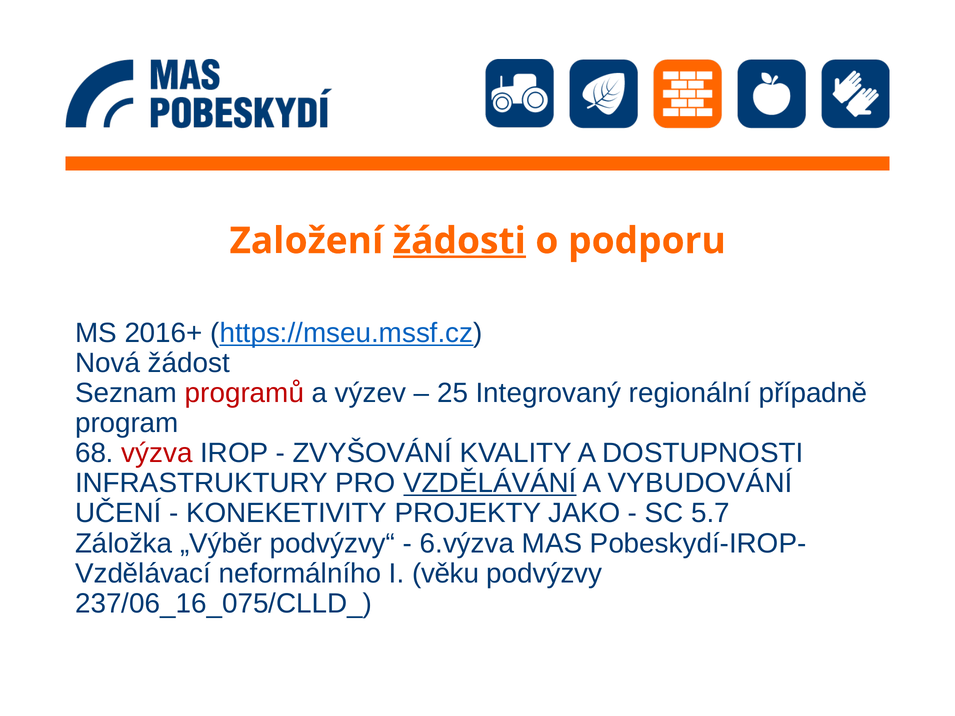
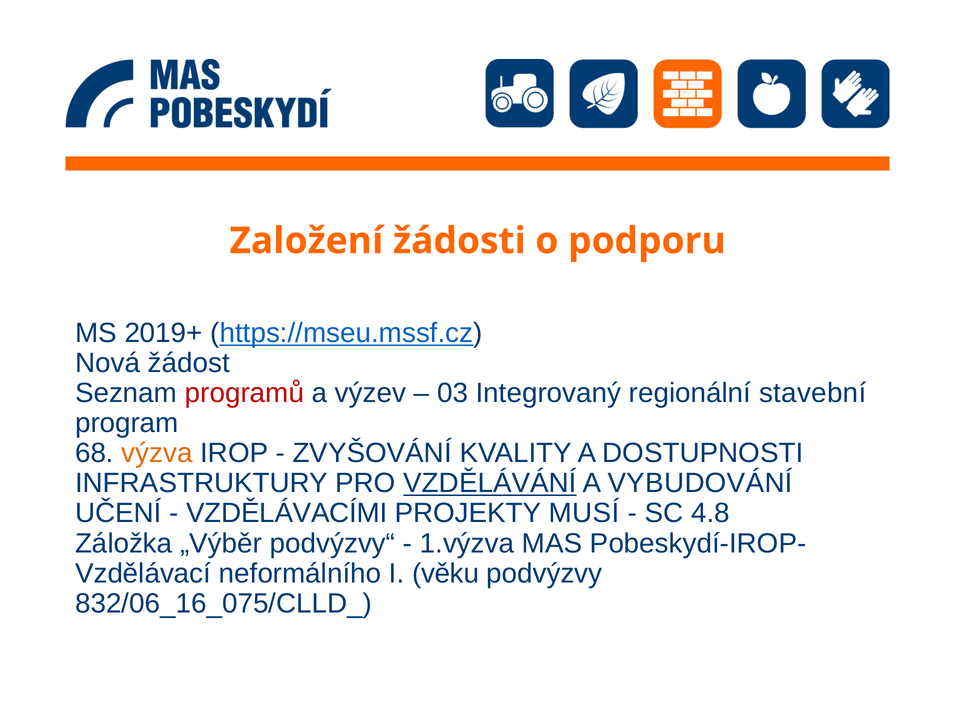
žádosti underline: present -> none
2016+: 2016+ -> 2019+
25: 25 -> 03
případně: případně -> stavební
výzva colour: red -> orange
KONEKETIVITY: KONEKETIVITY -> VZDĚLÁVACÍMI
JAKO: JAKO -> MUSÍ
5.7: 5.7 -> 4.8
6.výzva: 6.výzva -> 1.výzva
237/06_16_075/CLLD_: 237/06_16_075/CLLD_ -> 832/06_16_075/CLLD_
